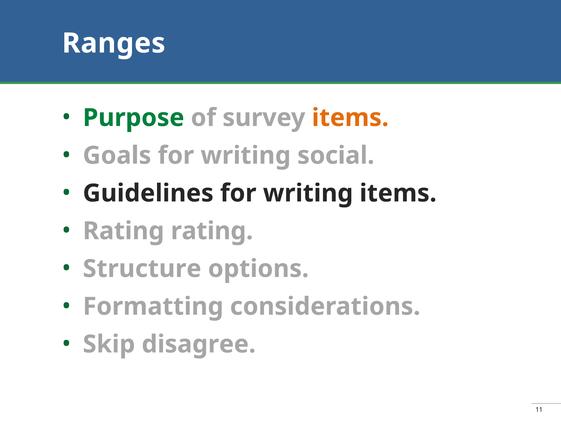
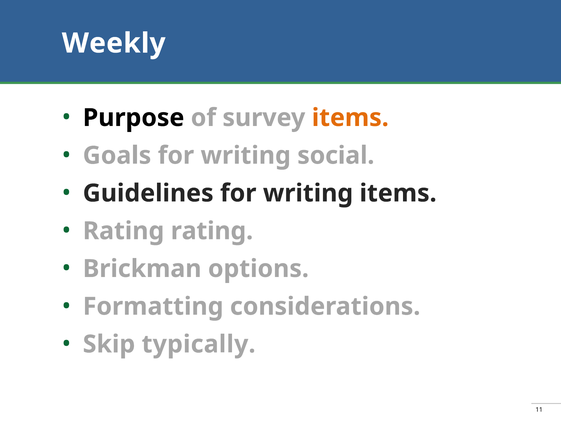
Ranges: Ranges -> Weekly
Purpose colour: green -> black
Structure: Structure -> Brickman
disagree: disagree -> typically
